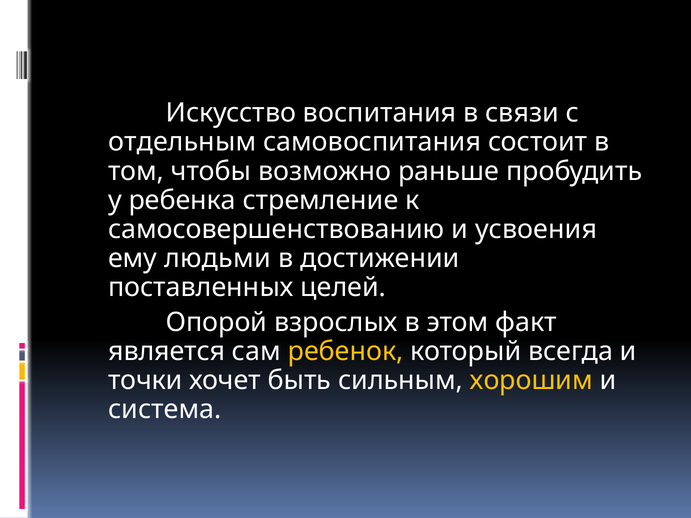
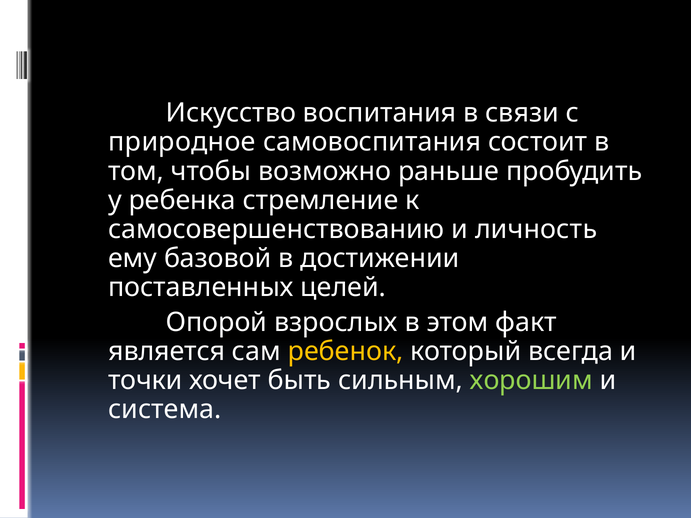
отдельным: отдельным -> природное
усвоения: усвоения -> личность
людьми: людьми -> базовой
хорошим colour: yellow -> light green
